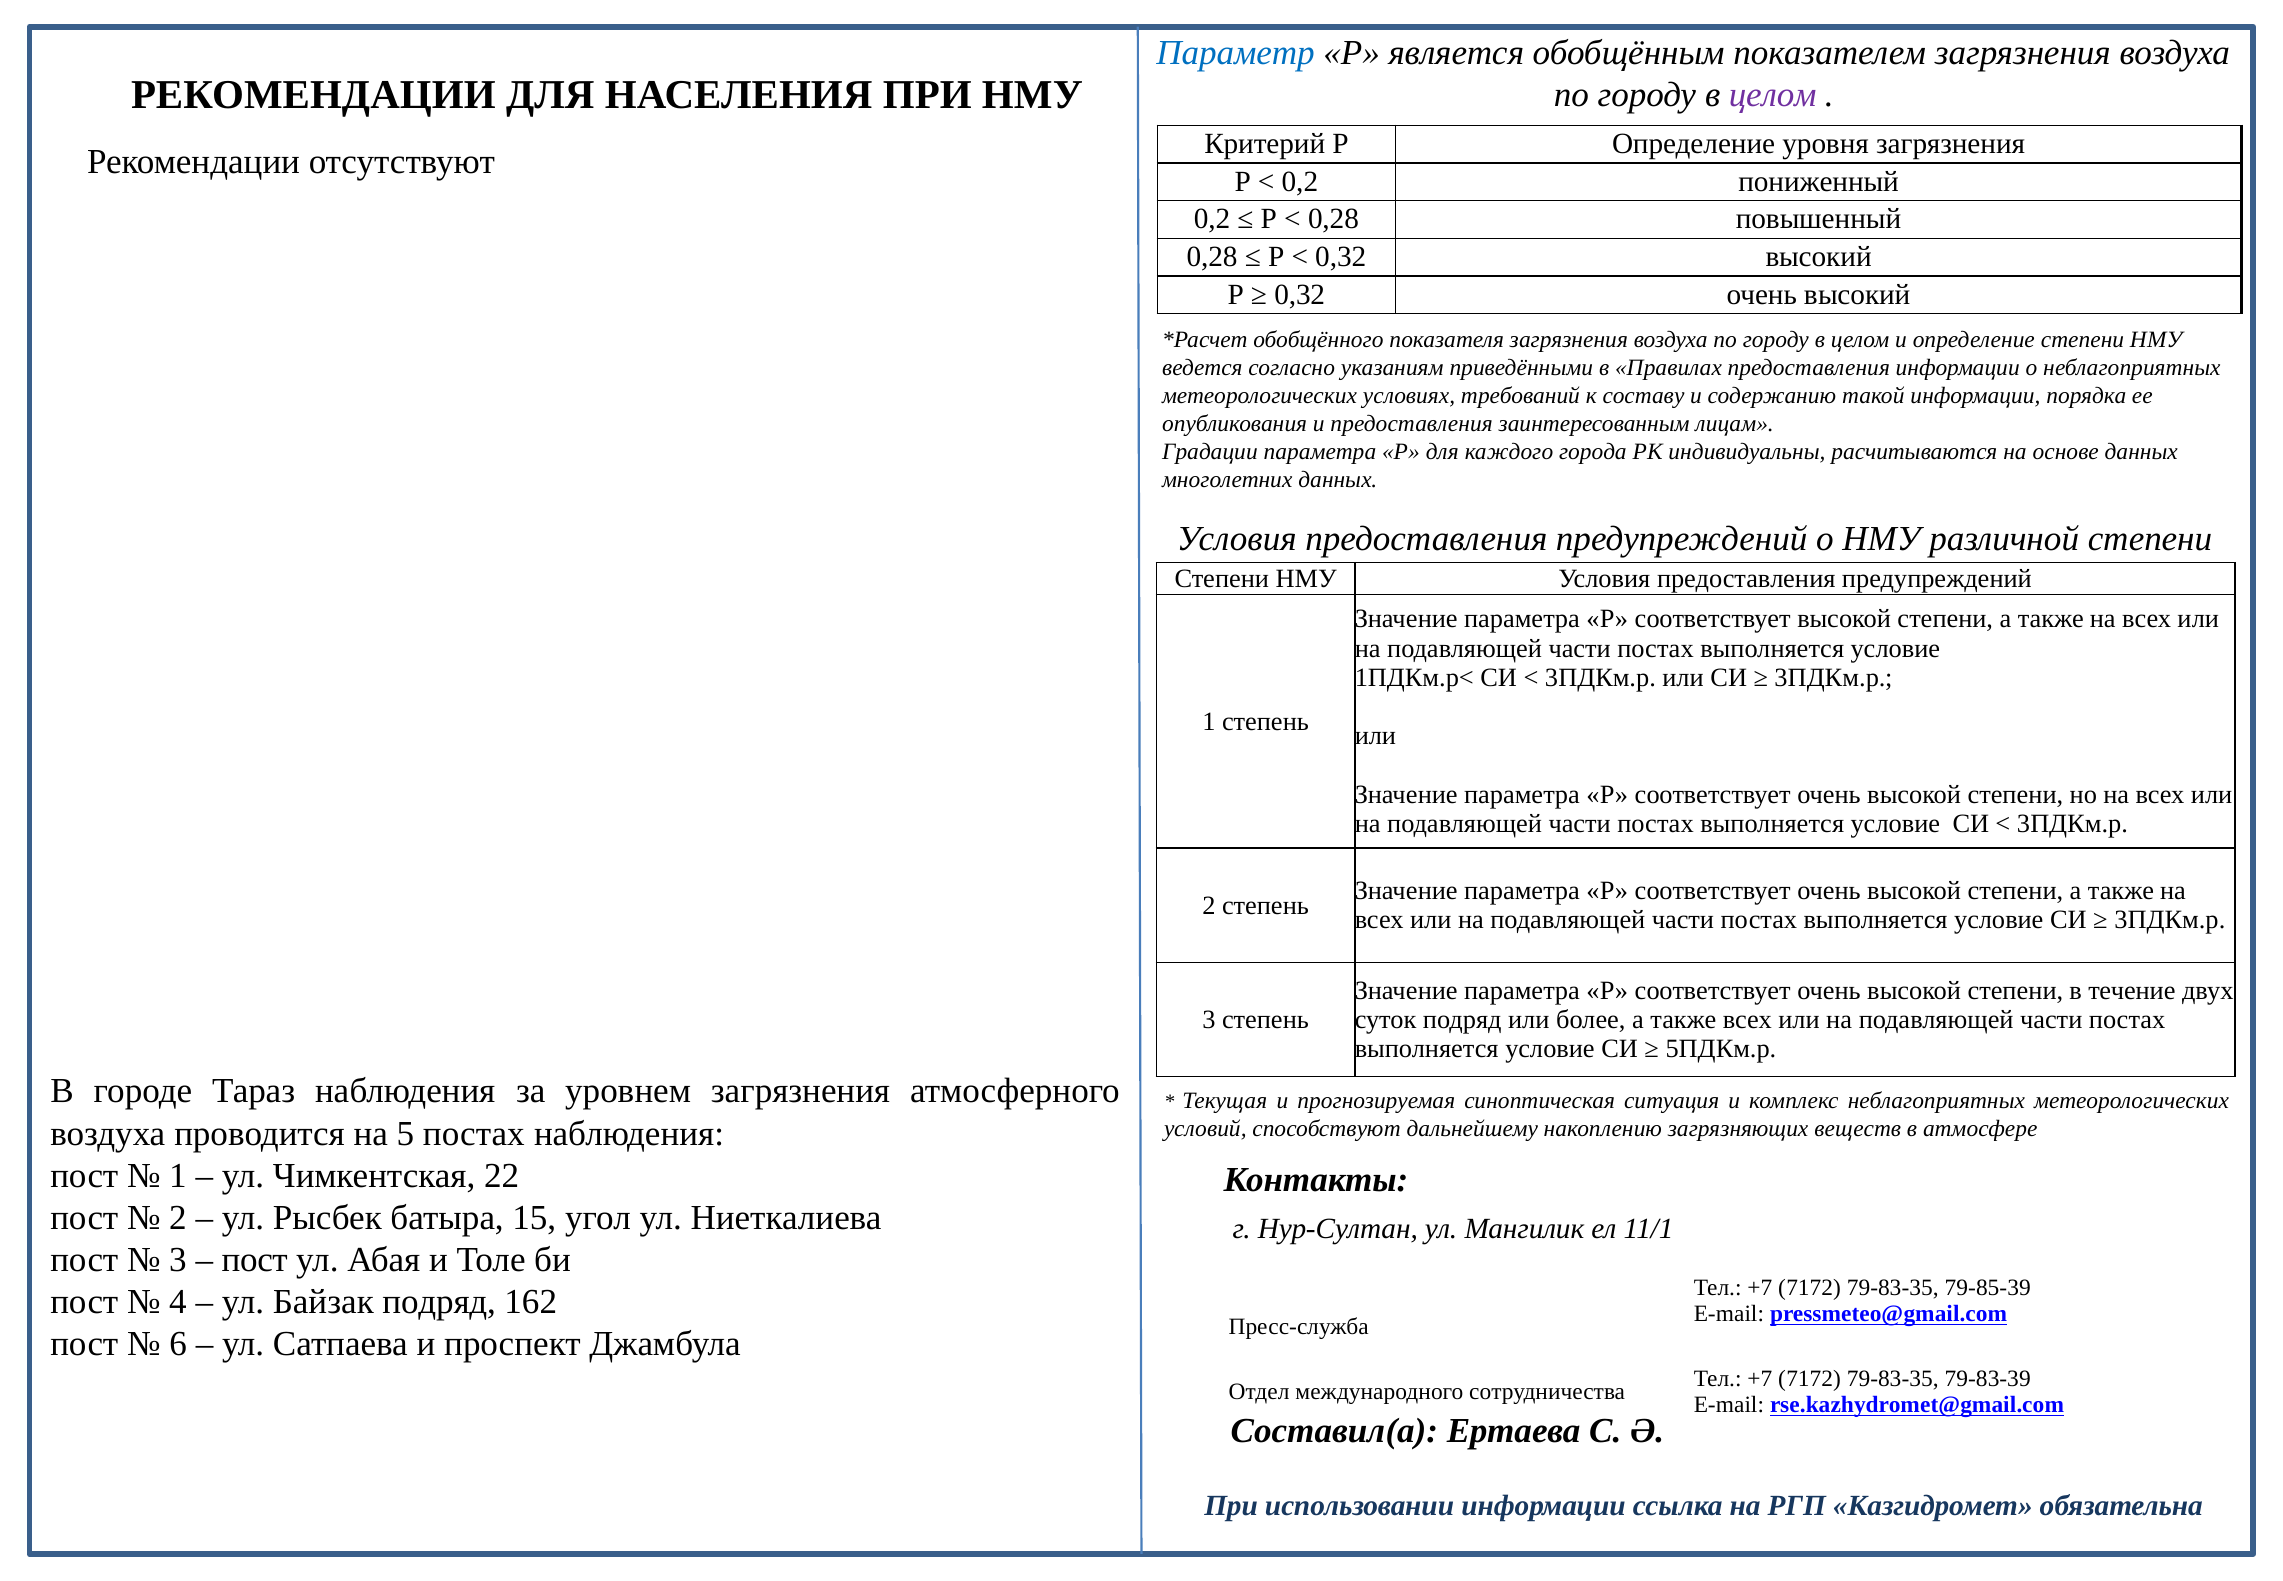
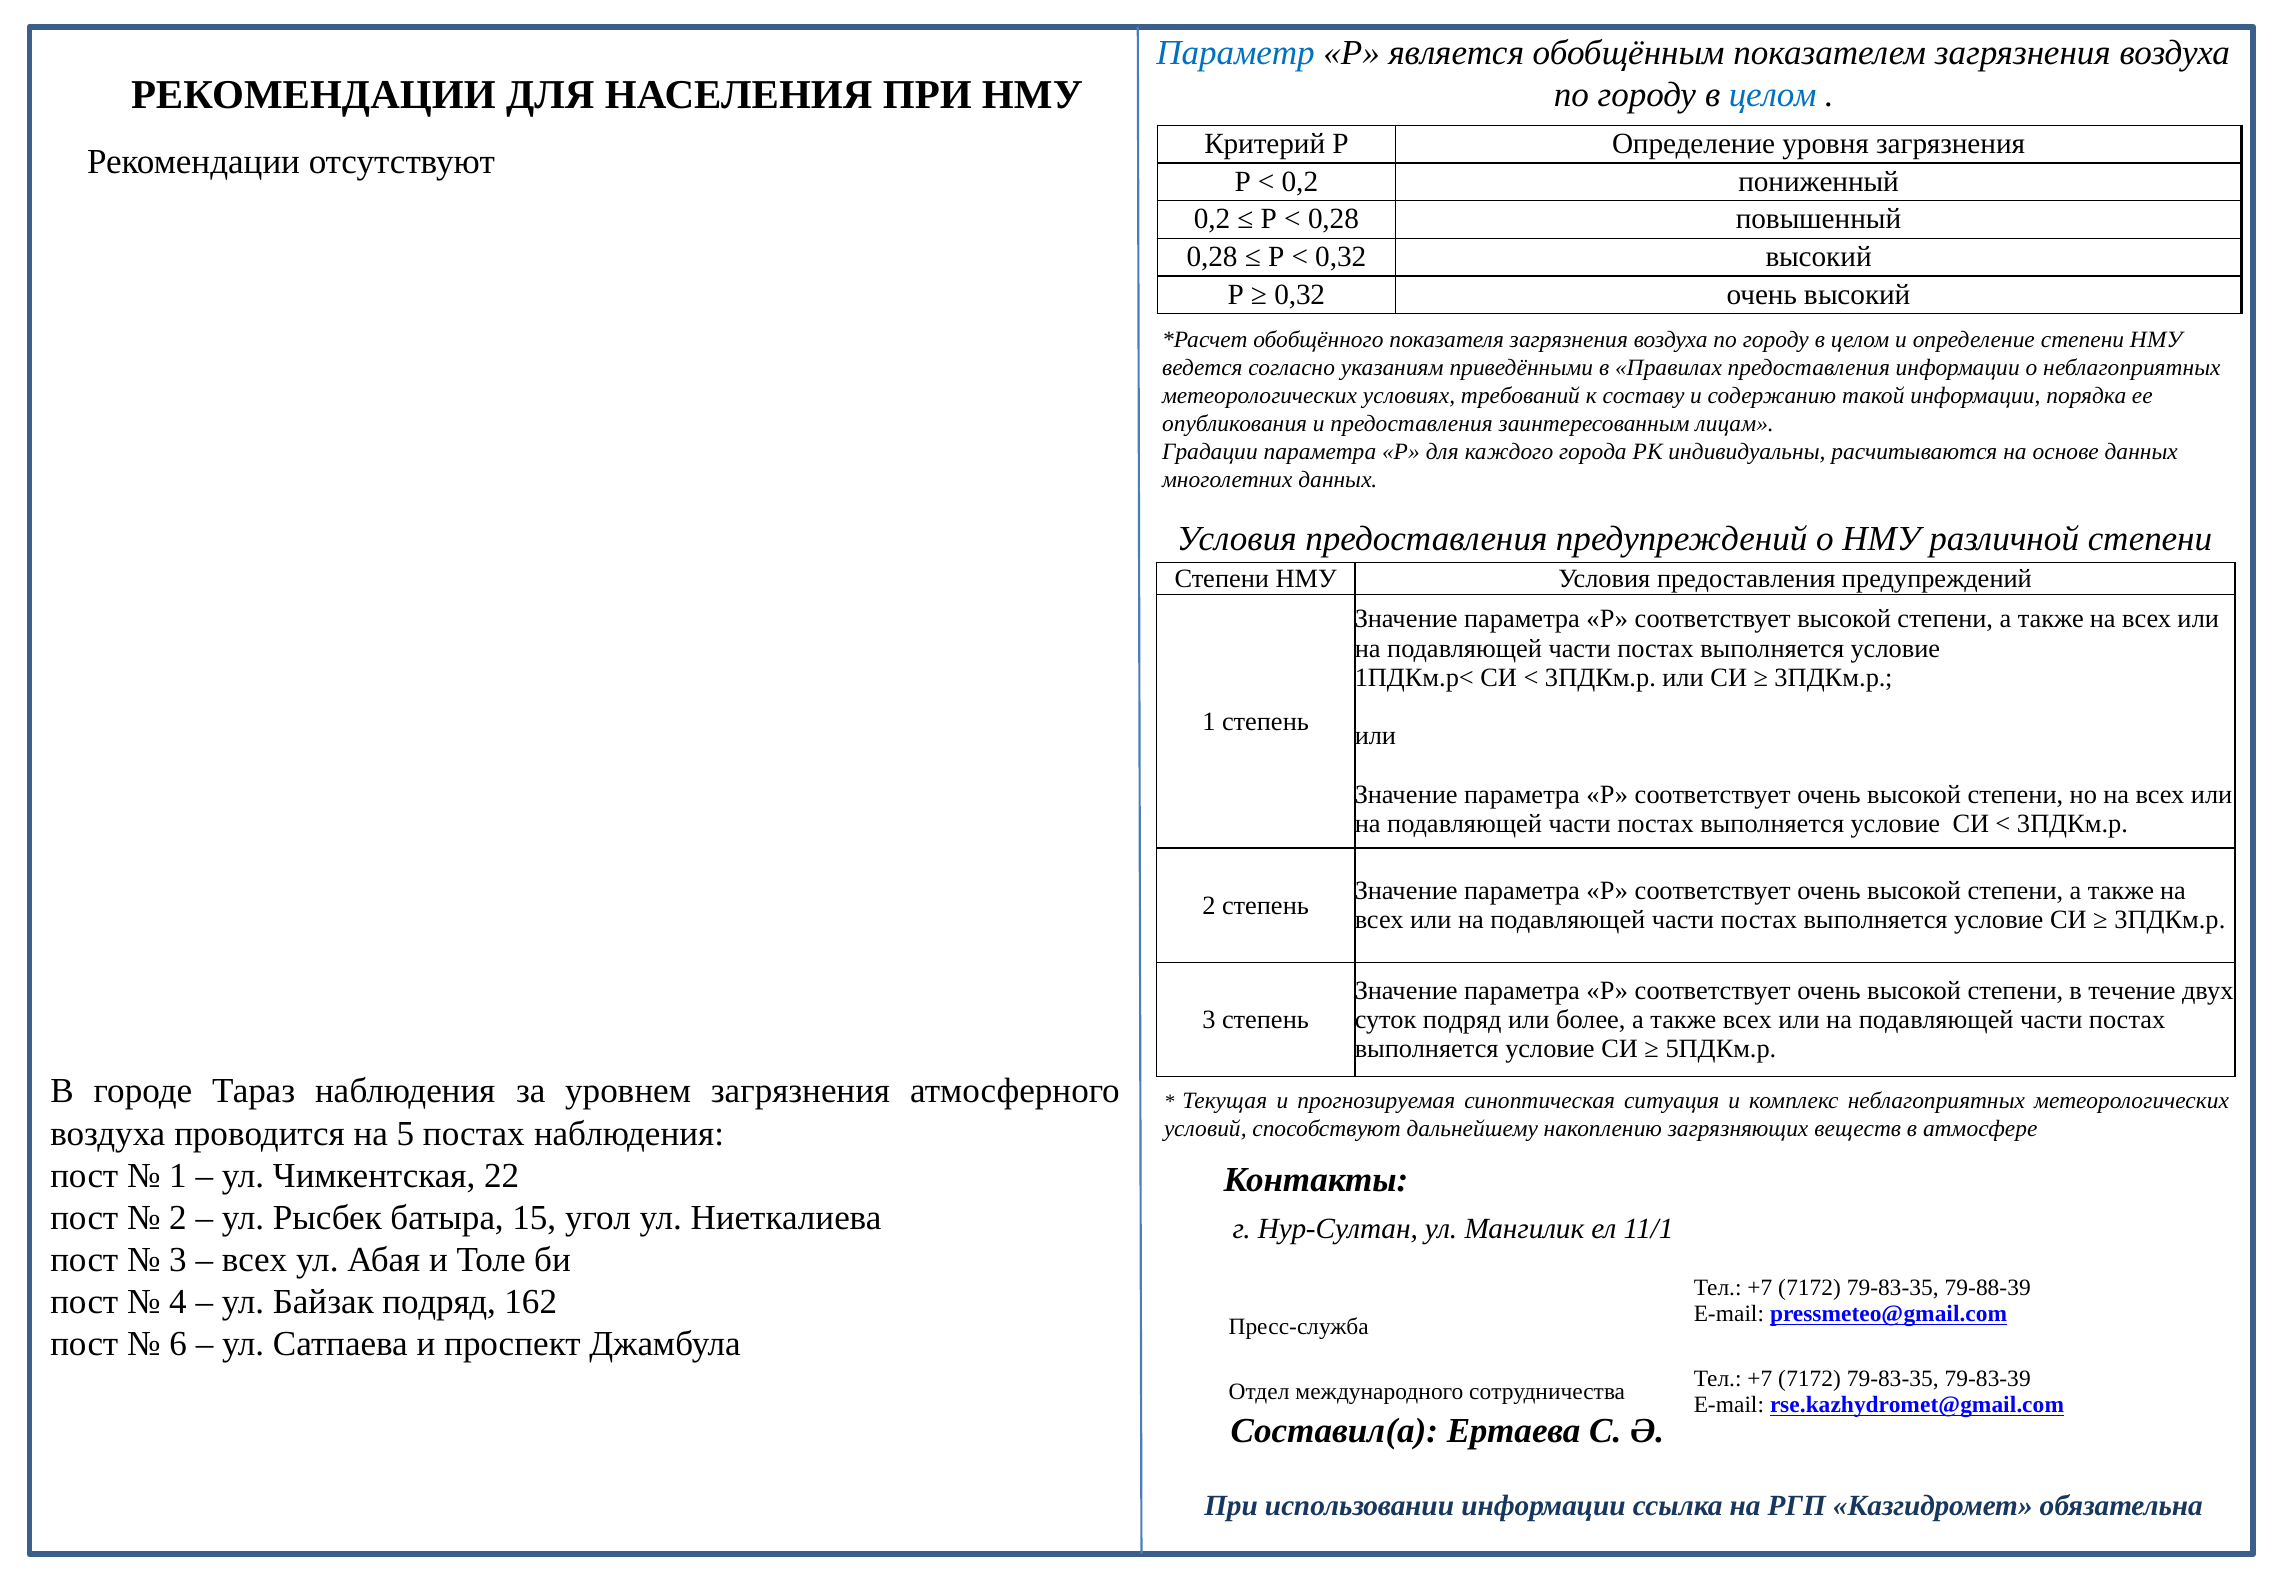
целом at (1773, 95) colour: purple -> blue
пост at (255, 1260): пост -> всех
79-85-39: 79-85-39 -> 79-88-39
